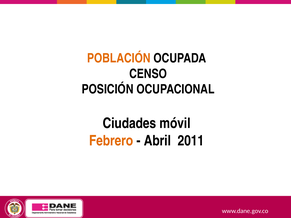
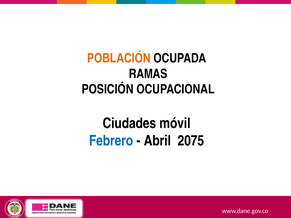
CENSO: CENSO -> RAMAS
Febrero colour: orange -> blue
2011: 2011 -> 2075
